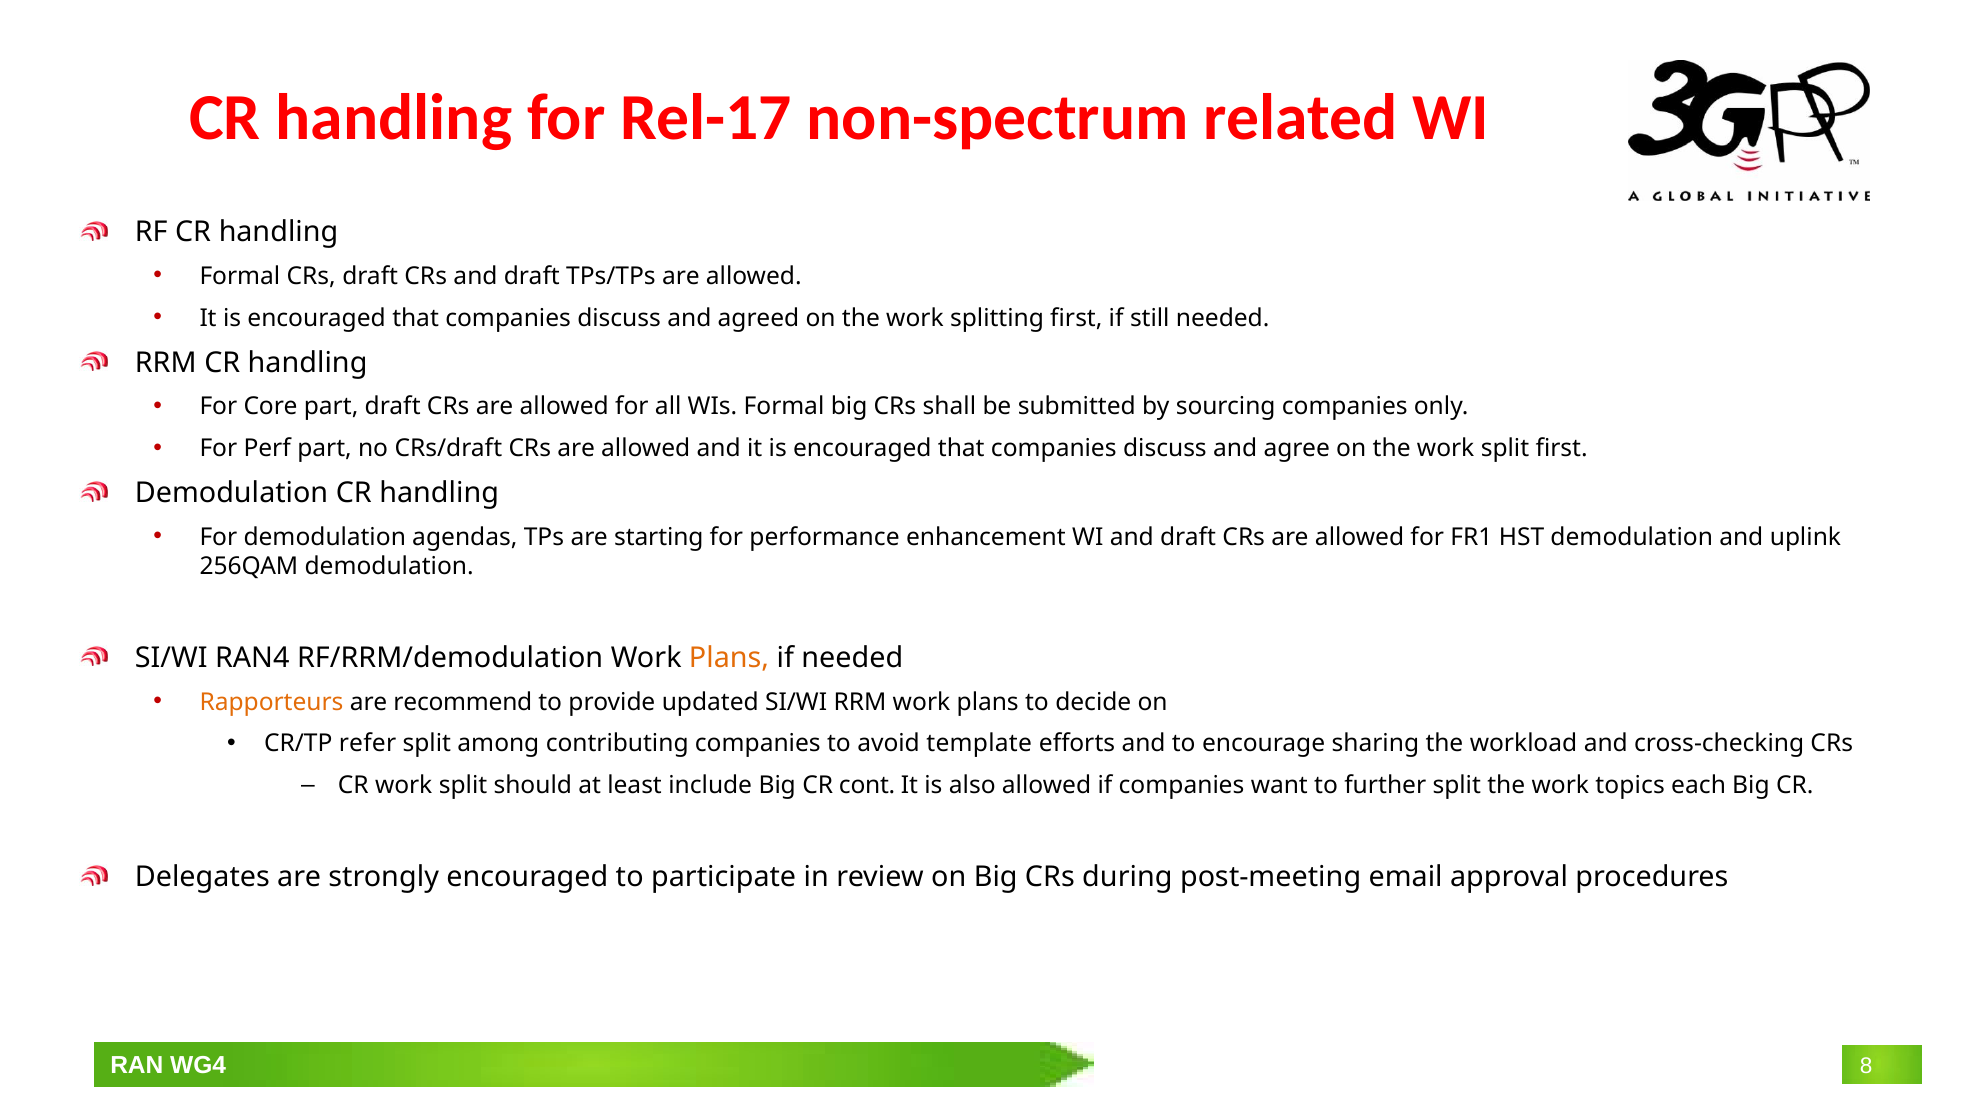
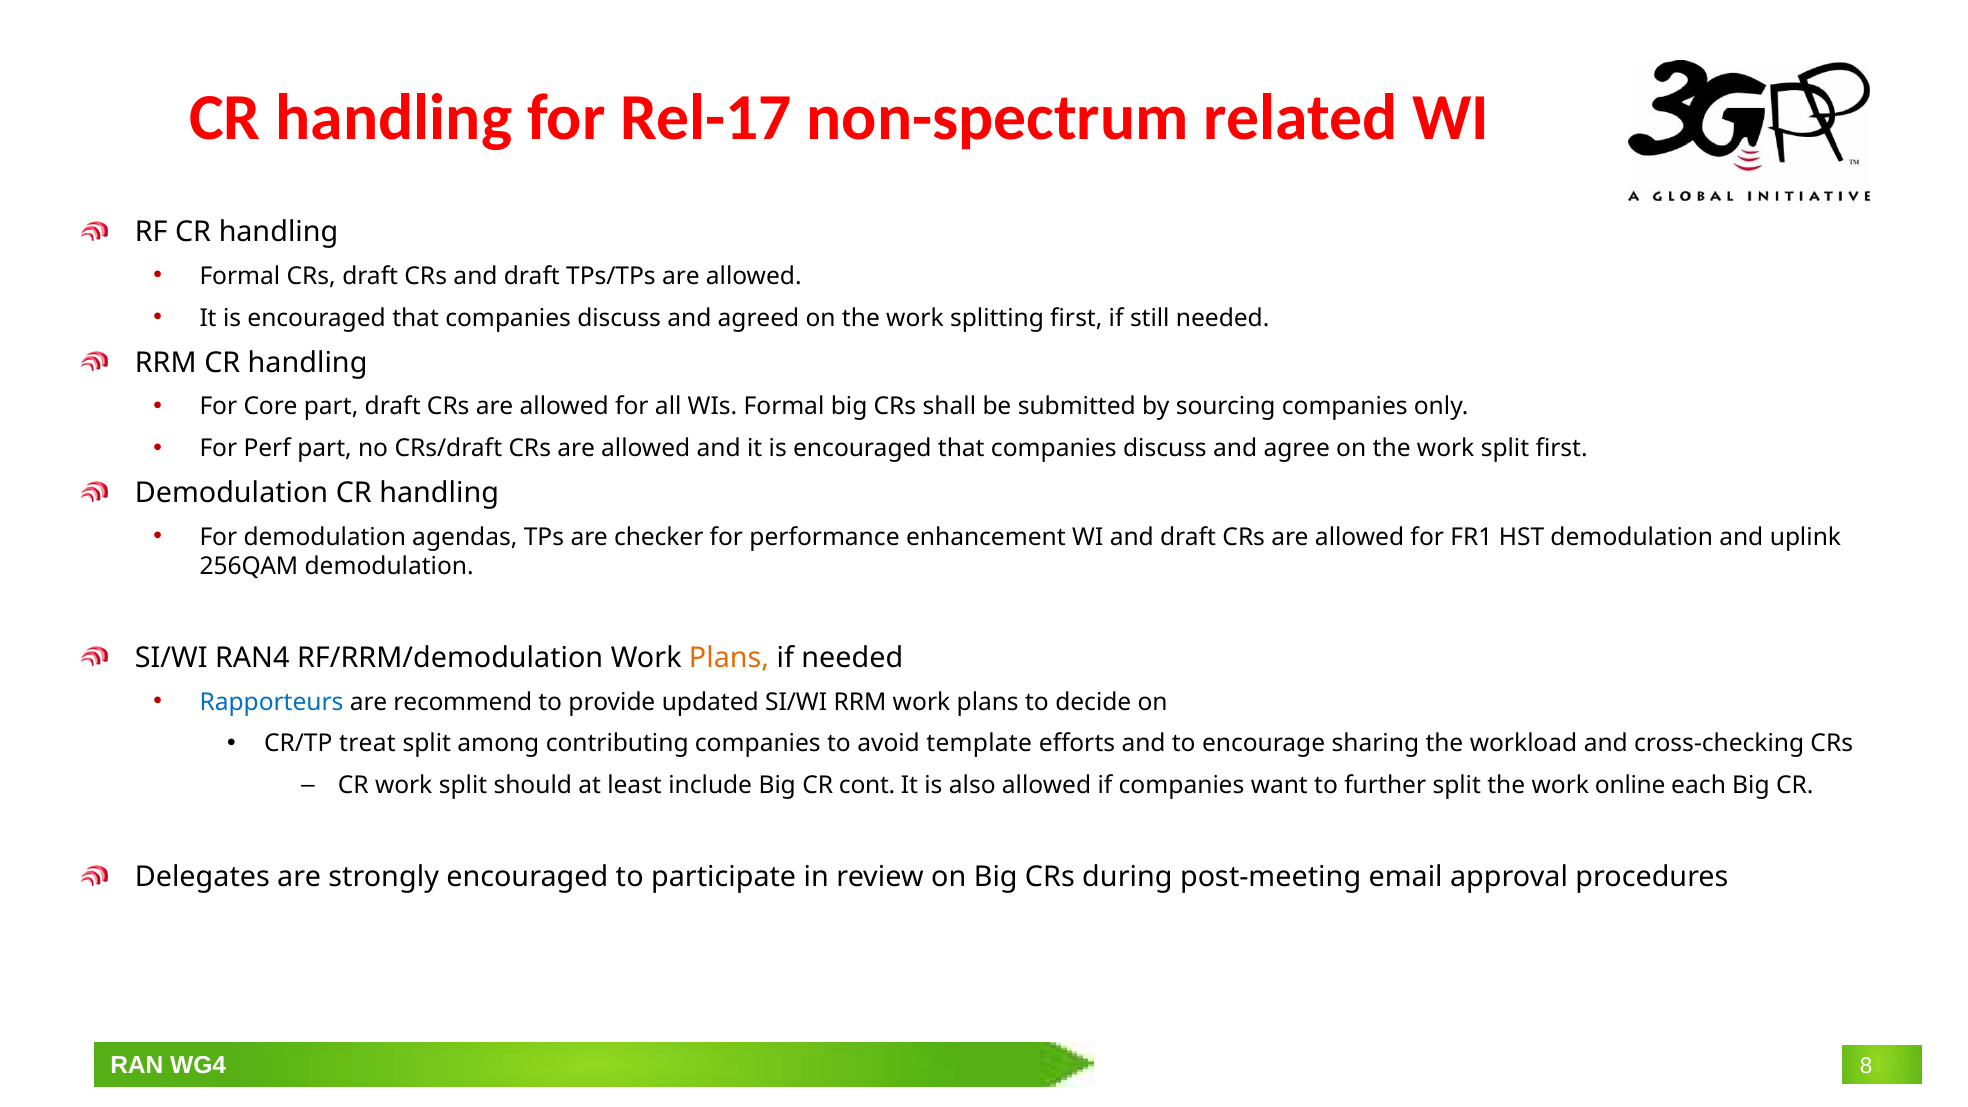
starting: starting -> checker
Rapporteurs colour: orange -> blue
refer: refer -> treat
topics: topics -> online
